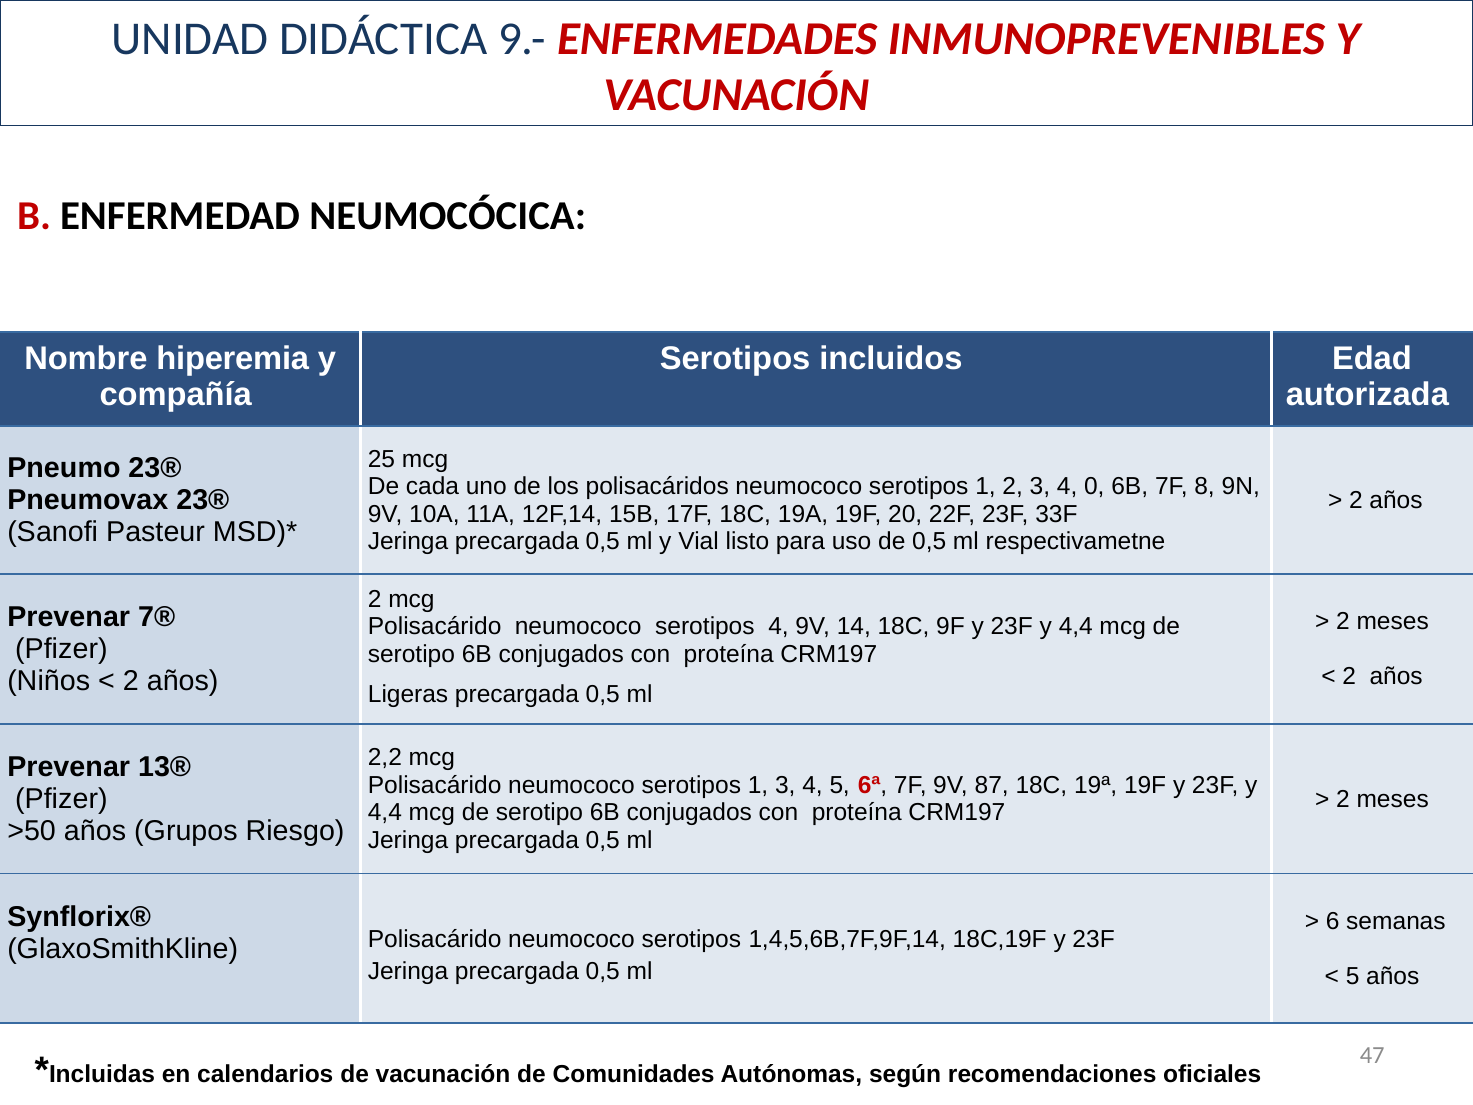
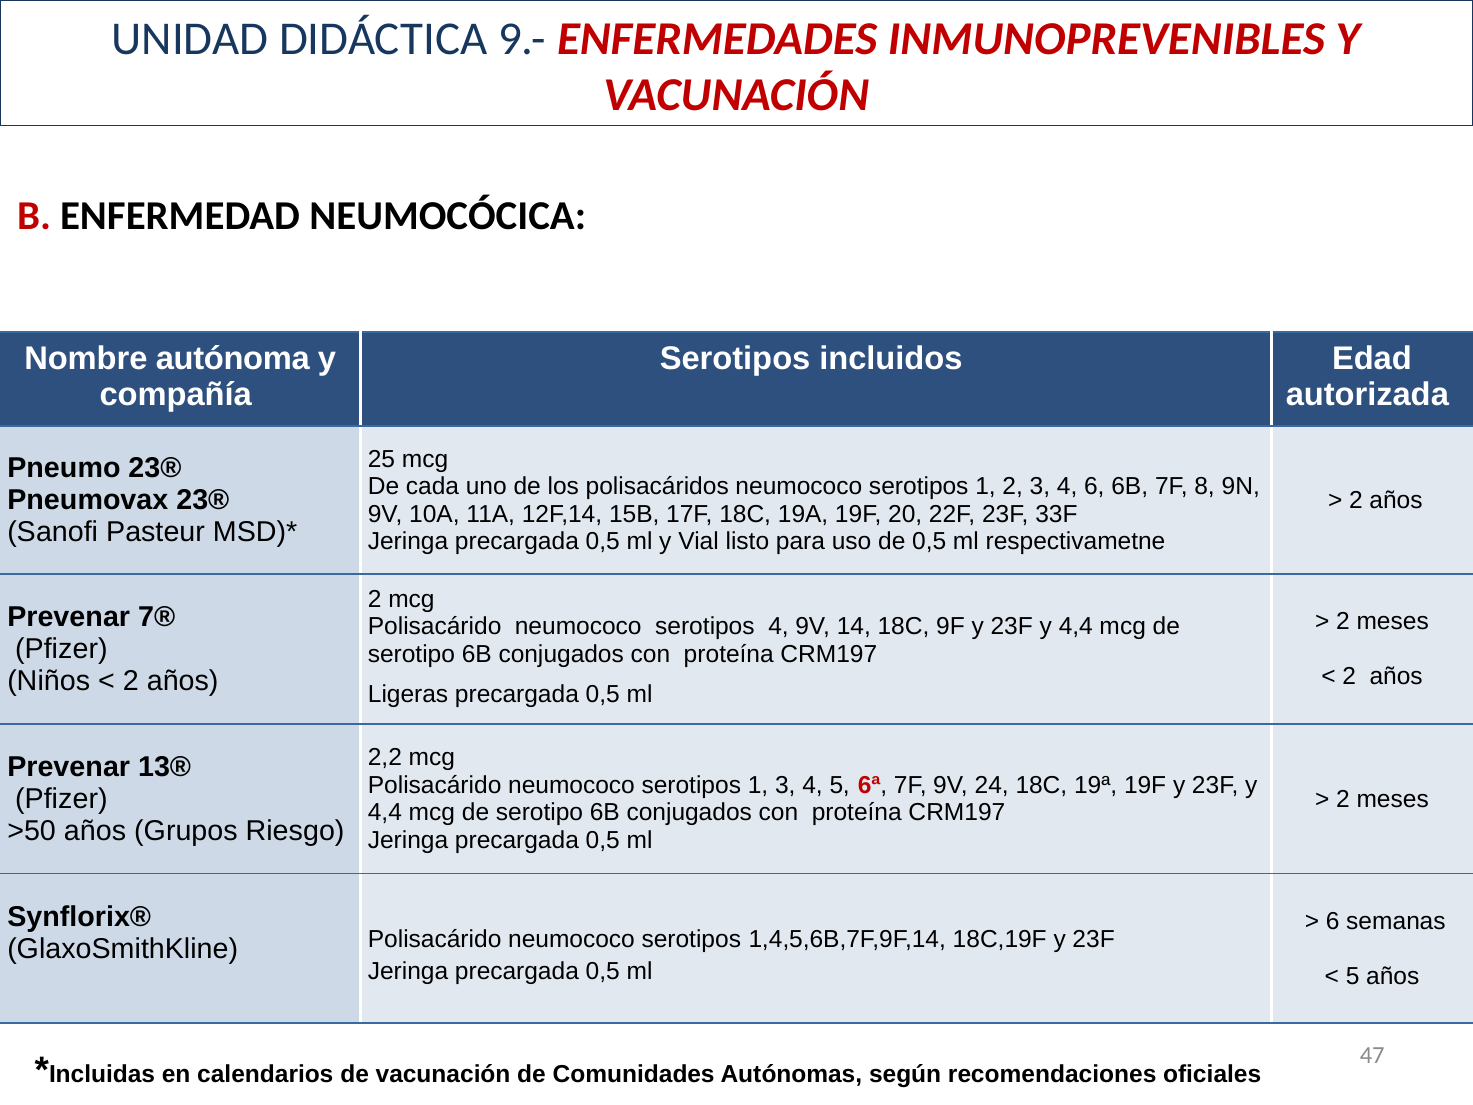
hiperemia: hiperemia -> autónoma
4 0: 0 -> 6
87: 87 -> 24
